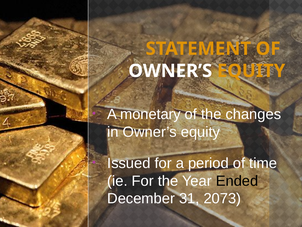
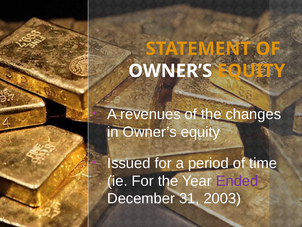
monetary: monetary -> revenues
Ended colour: black -> purple
2073: 2073 -> 2003
